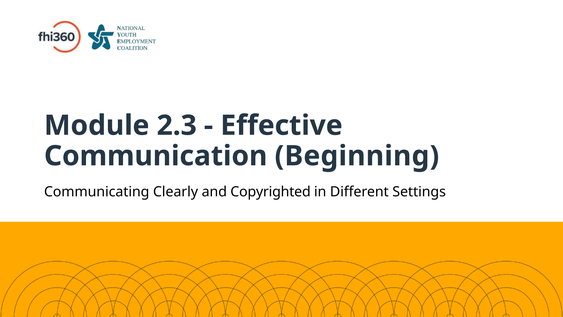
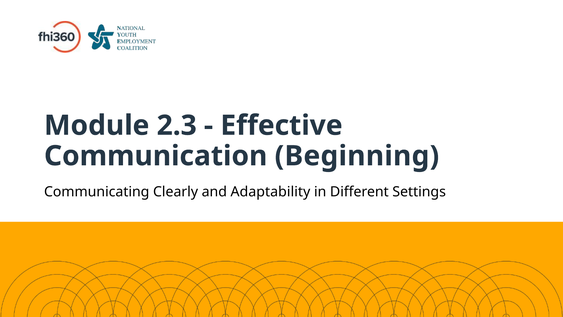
Copyrighted: Copyrighted -> Adaptability
